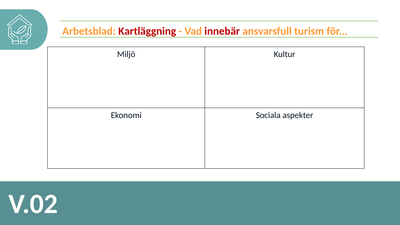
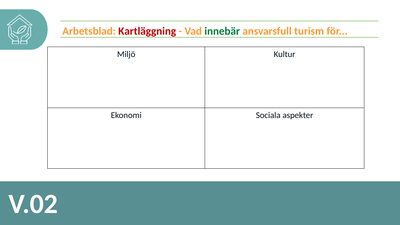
innebär colour: red -> green
